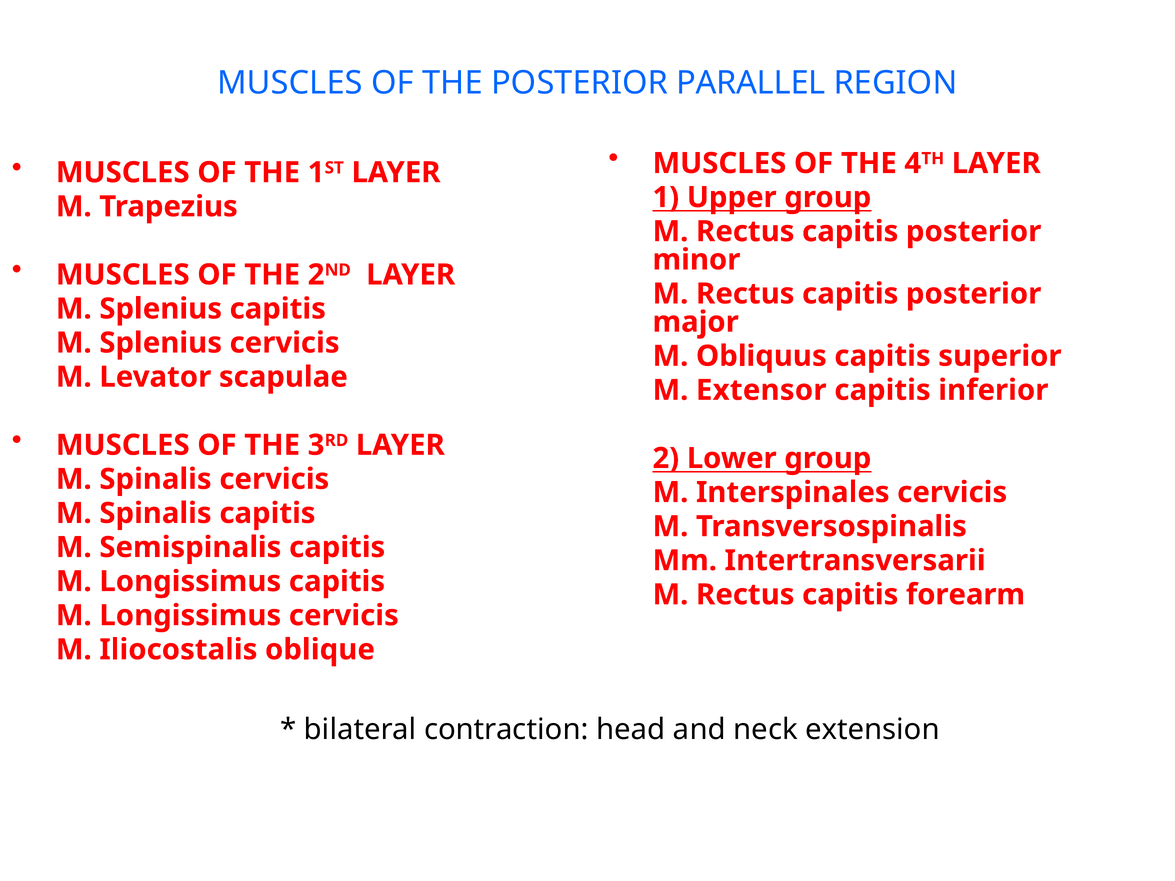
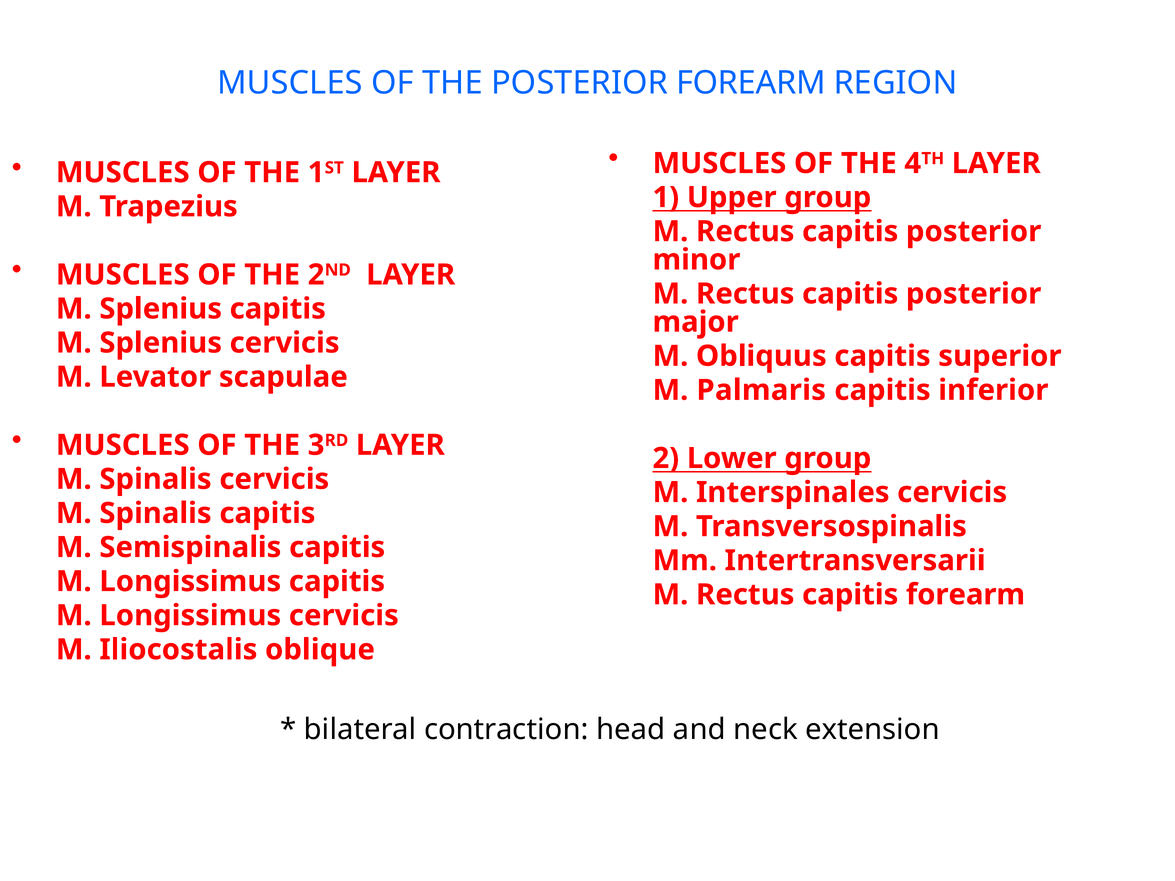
POSTERIOR PARALLEL: PARALLEL -> FOREARM
Extensor: Extensor -> Palmaris
